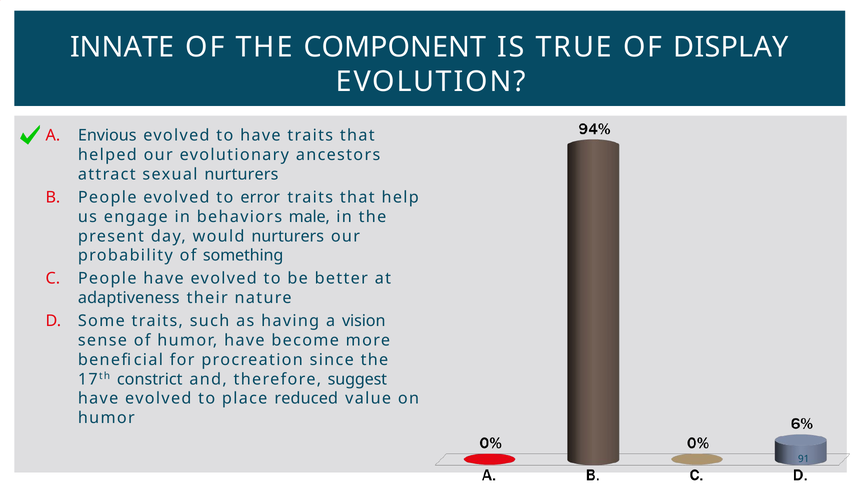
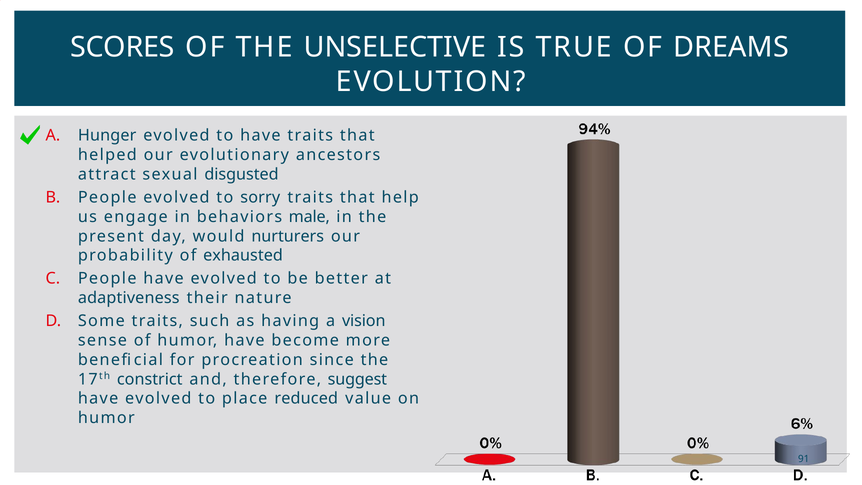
INNATE: INNATE -> SCORES
COMPONENT: COMPONENT -> UNSELECTIVE
DISPLAY: DISPLAY -> DREAMS
Envious: Envious -> Hunger
sexual nurturers: nurturers -> disgusted
error: error -> sorry
something: something -> exhausted
